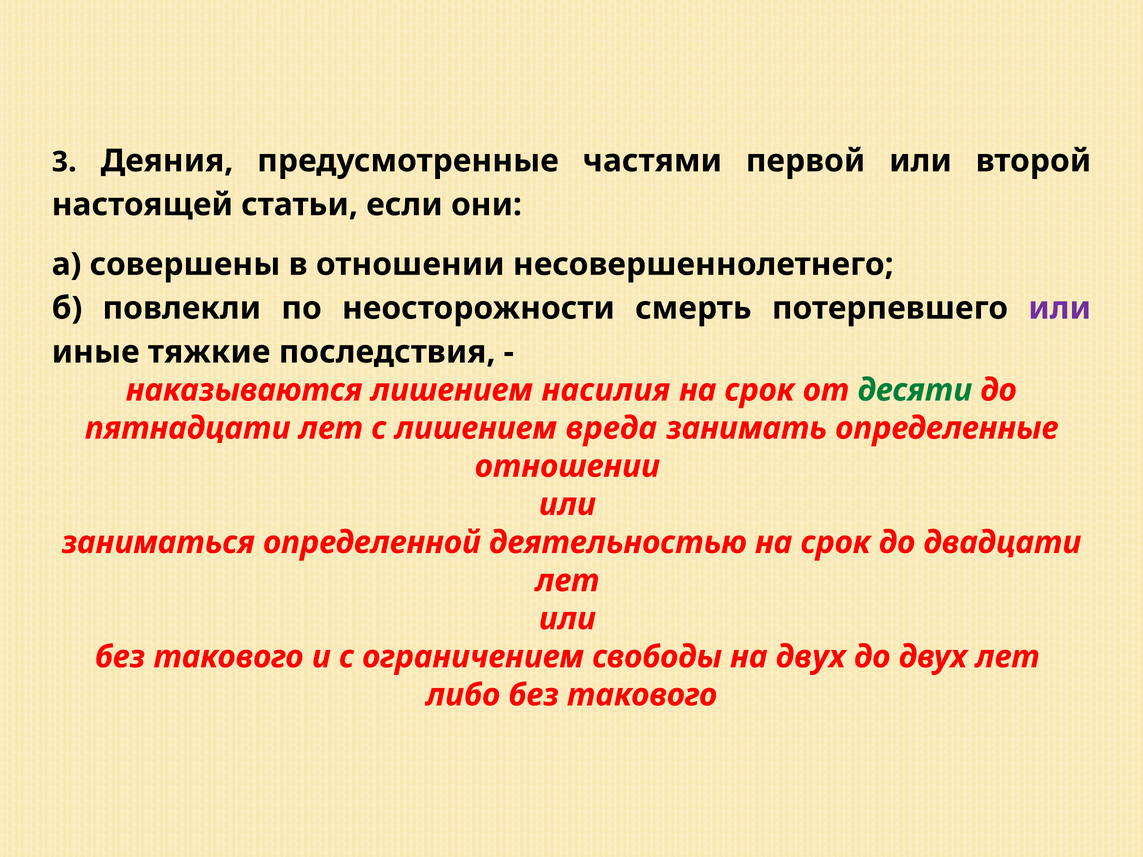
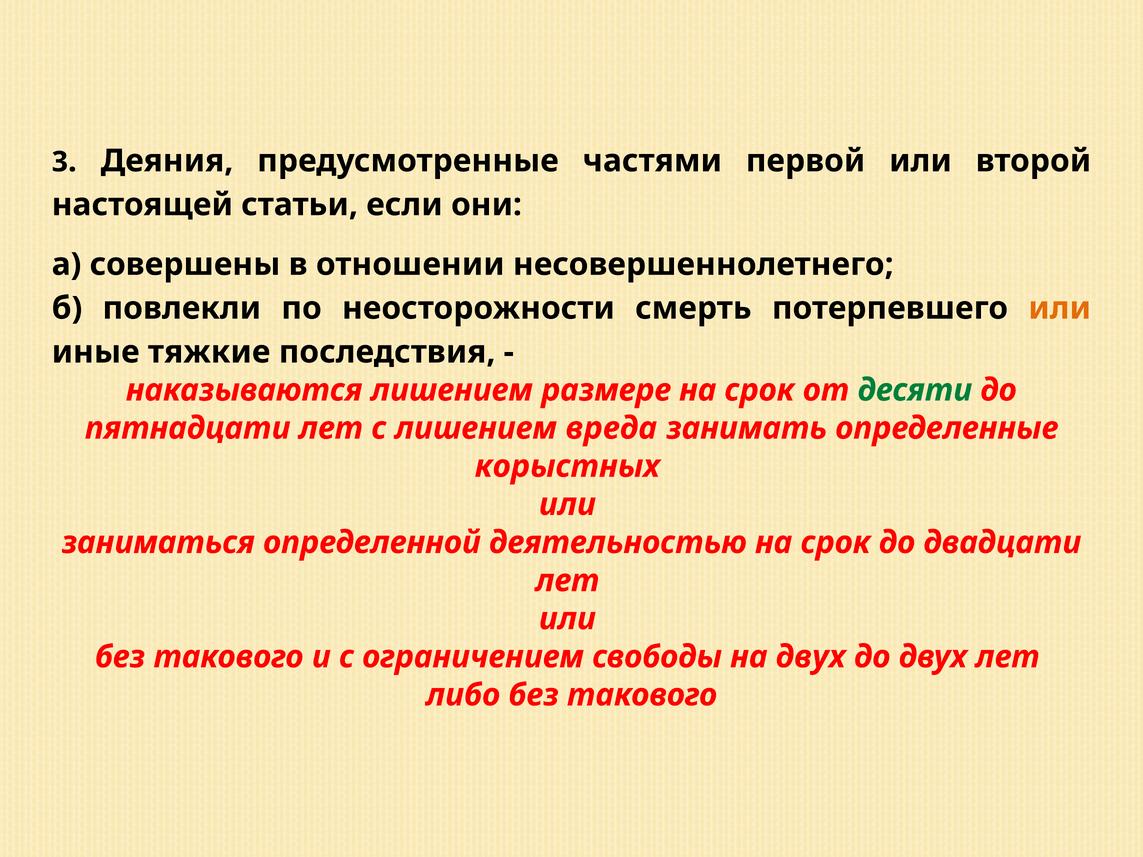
или at (1060, 308) colour: purple -> orange
насилия: насилия -> размере
отношении at (567, 466): отношении -> корыстных
